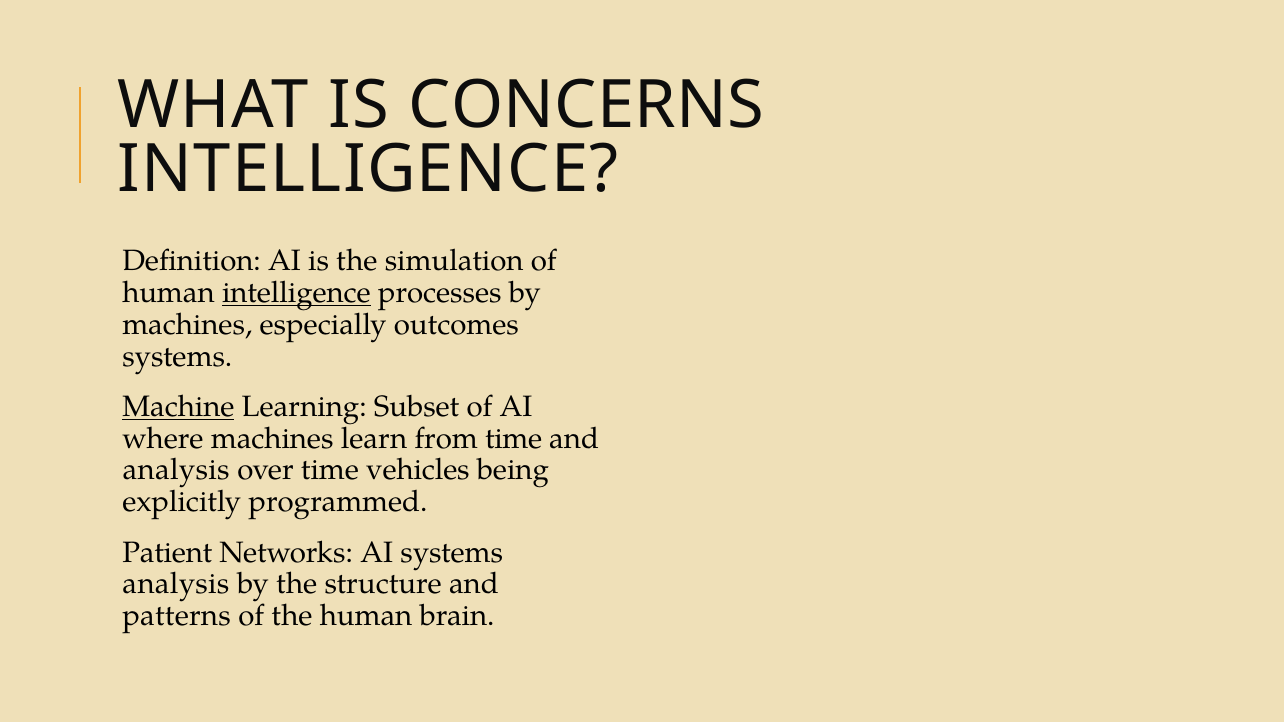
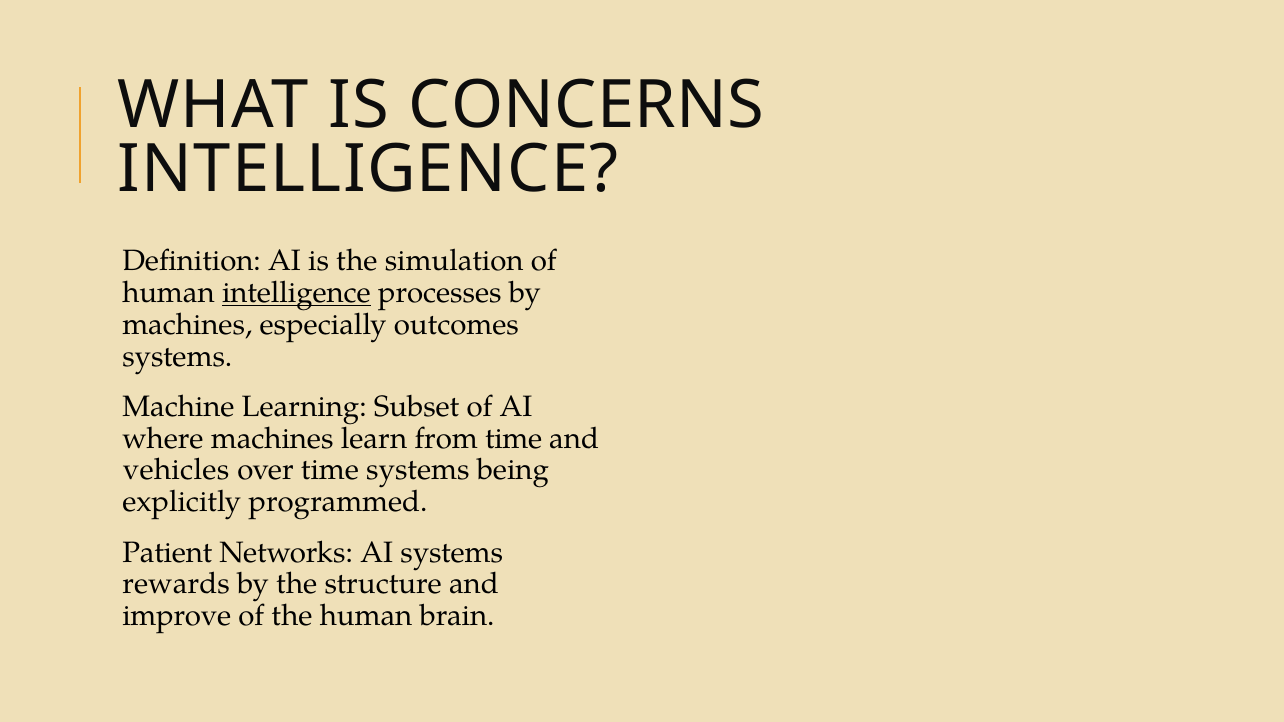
Machine underline: present -> none
analysis at (176, 470): analysis -> vehicles
time vehicles: vehicles -> systems
analysis at (176, 584): analysis -> rewards
patterns: patterns -> improve
